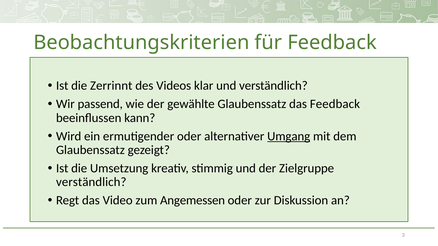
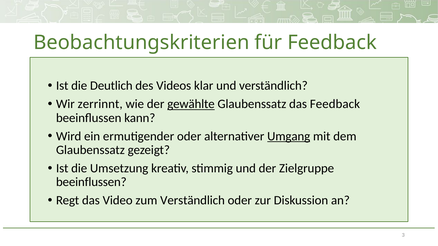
Zerrinnt: Zerrinnt -> Deutlich
passend: passend -> zerrinnt
gewählte underline: none -> present
verständlich at (91, 182): verständlich -> beeinflussen
zum Angemessen: Angemessen -> Verständlich
